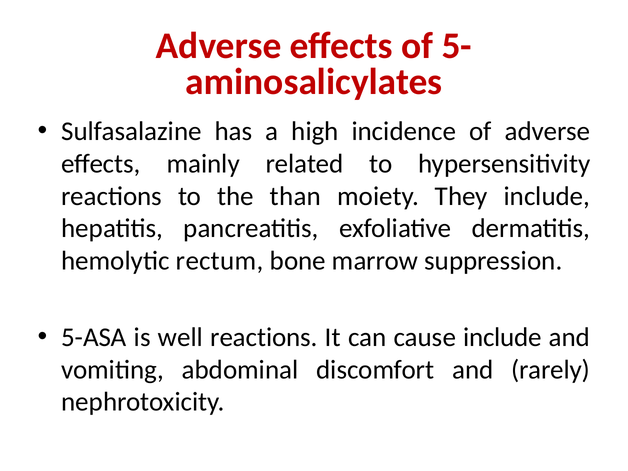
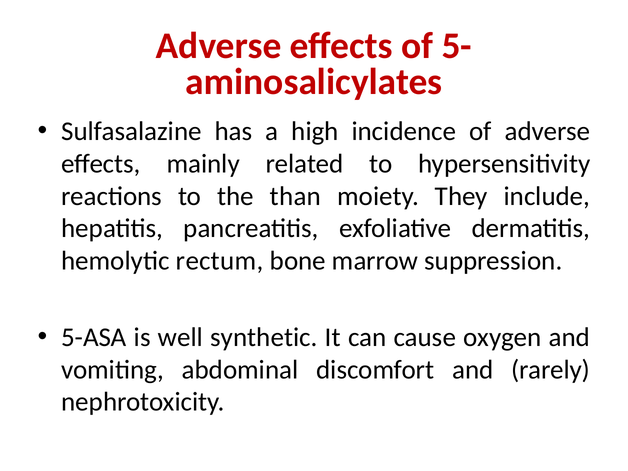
well reactions: reactions -> synthetic
cause include: include -> oxygen
